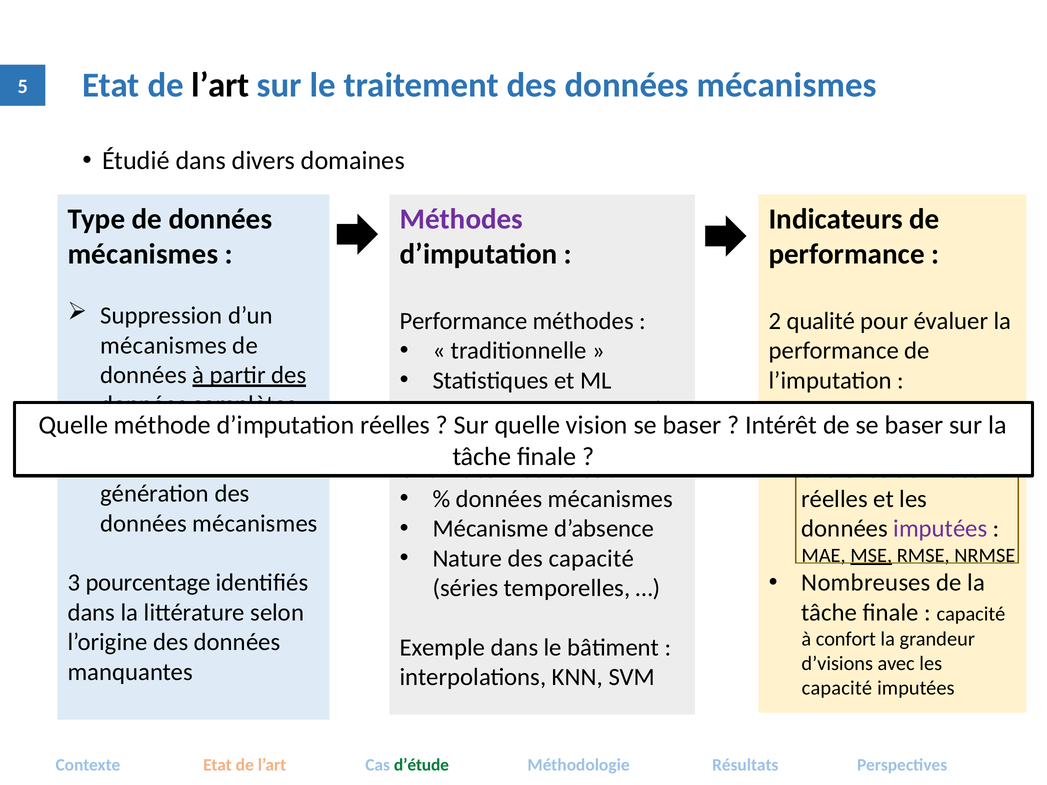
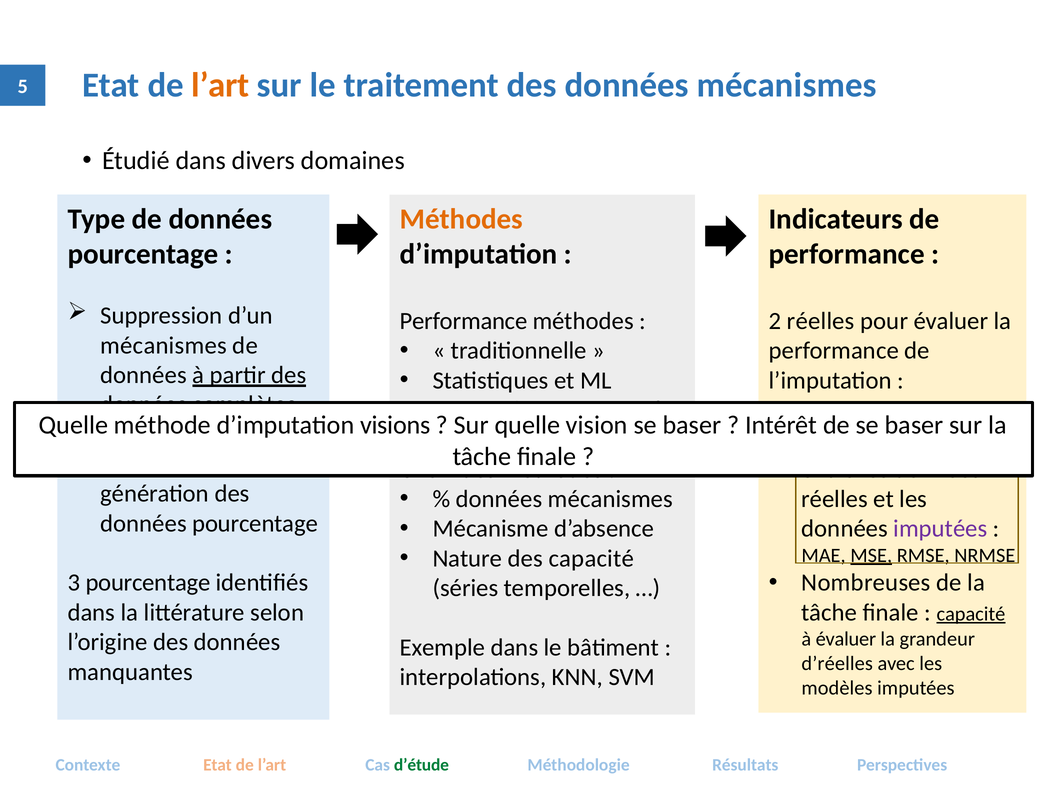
l’art at (220, 85) colour: black -> orange
Méthodes at (461, 219) colour: purple -> orange
mécanismes at (143, 254): mécanismes -> pourcentage
2 qualité: qualité -> réelles
réelles at (395, 425): réelles -> visions
mécanismes at (255, 524): mécanismes -> pourcentage
capacité at (971, 614) underline: none -> present
à confort: confort -> évaluer
d’visions: d’visions -> d’réelles
capacité at (837, 688): capacité -> modèles
